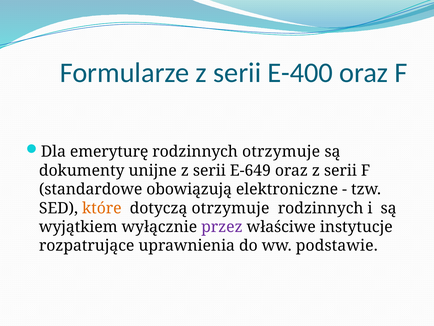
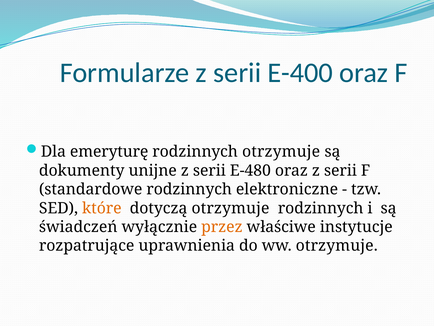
E-649: E-649 -> E-480
standardowe obowiązują: obowiązują -> rodzinnych
wyjątkiem: wyjątkiem -> świadczeń
przez colour: purple -> orange
ww podstawie: podstawie -> otrzymuje
